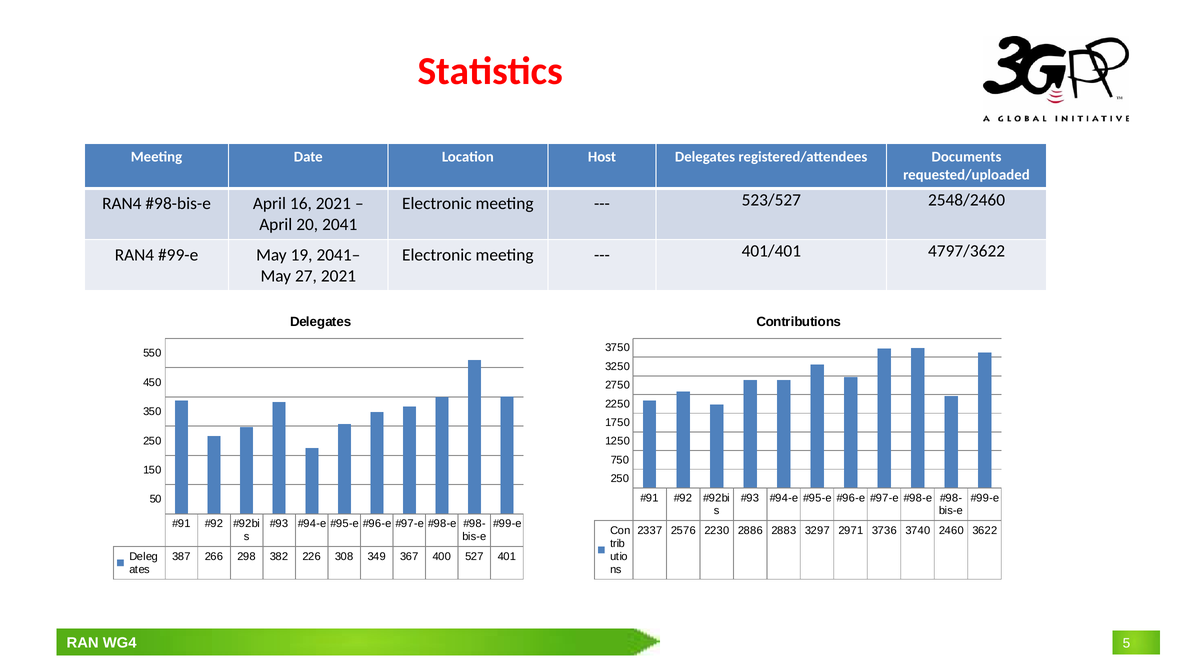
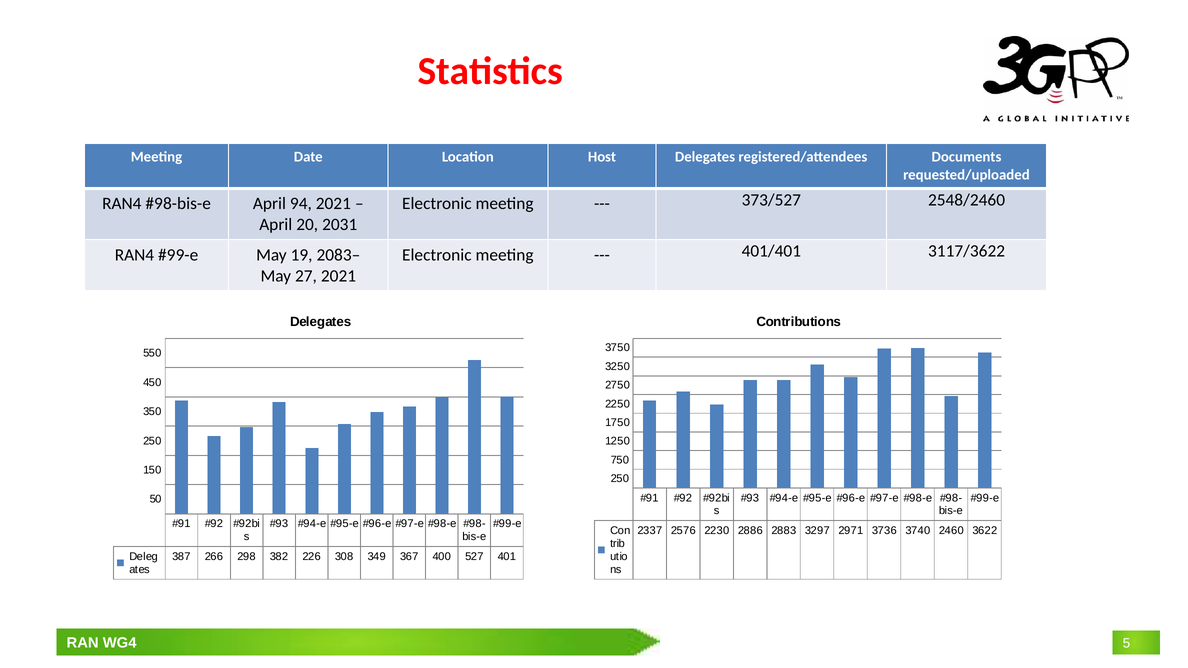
16: 16 -> 94
523/527: 523/527 -> 373/527
2041: 2041 -> 2031
2041–: 2041– -> 2083–
4797/3622: 4797/3622 -> 3117/3622
